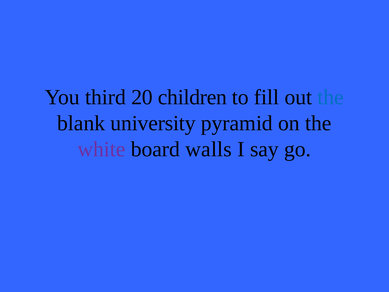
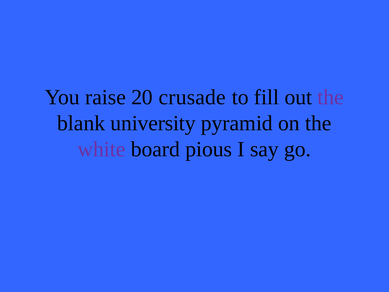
third: third -> raise
children: children -> crusade
the at (331, 97) colour: blue -> purple
walls: walls -> pious
